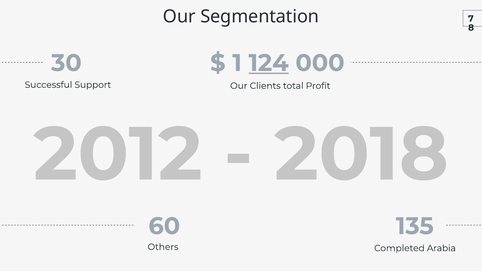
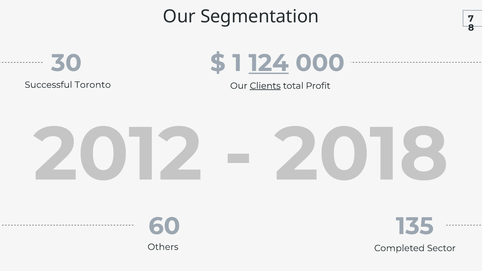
Support: Support -> Toronto
Clients underline: none -> present
Arabia: Arabia -> Sector
